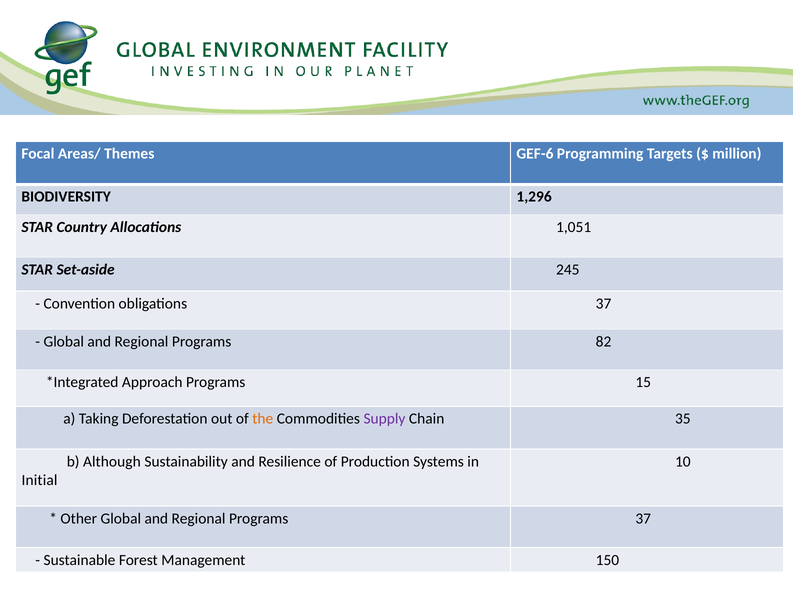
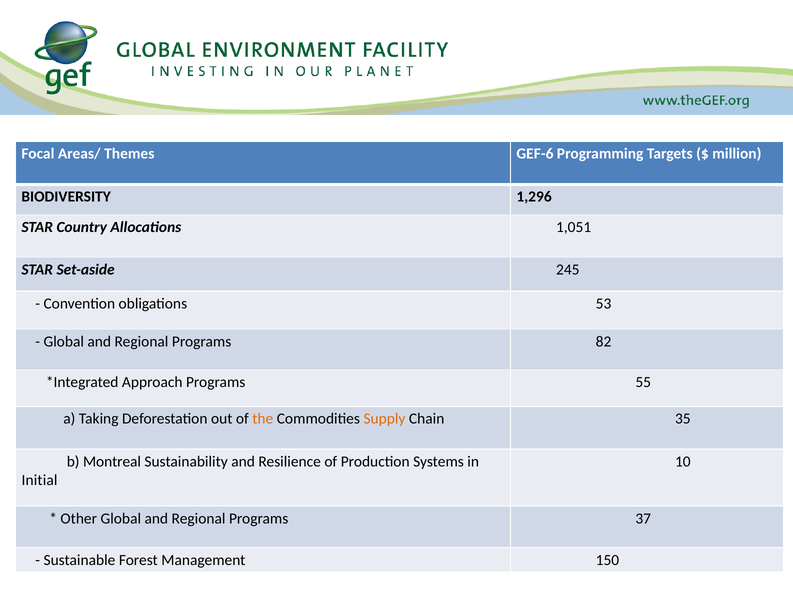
obligations 37: 37 -> 53
15: 15 -> 55
Supply colour: purple -> orange
Although: Although -> Montreal
